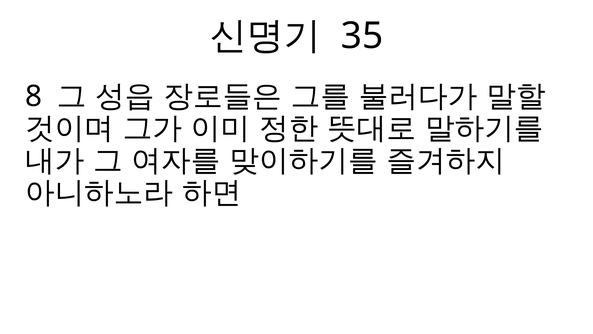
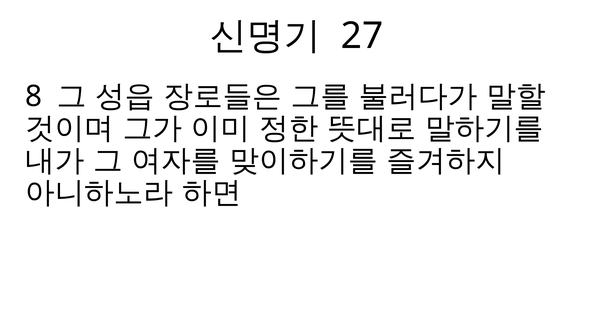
35: 35 -> 27
